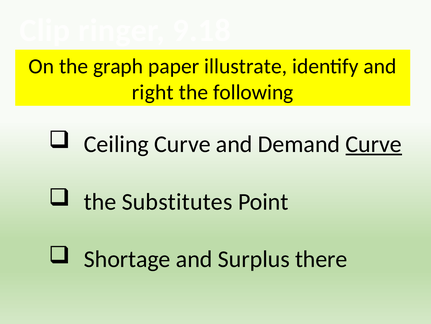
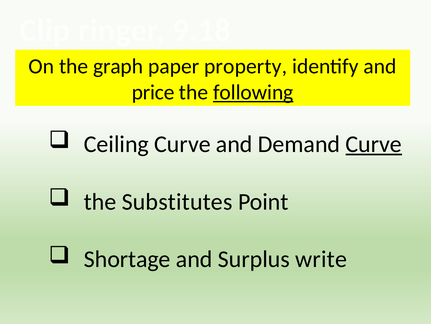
illustrate: illustrate -> property
right: right -> price
following underline: none -> present
there: there -> write
